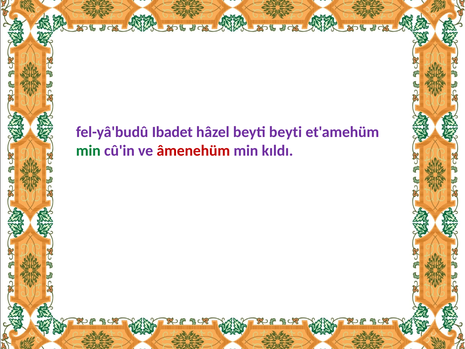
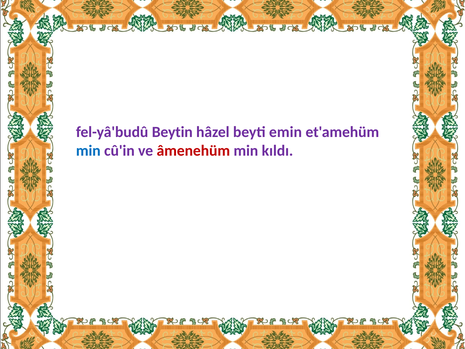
Ibadet: Ibadet -> Beytin
beyti beyti: beyti -> emin
min at (88, 151) colour: green -> blue
